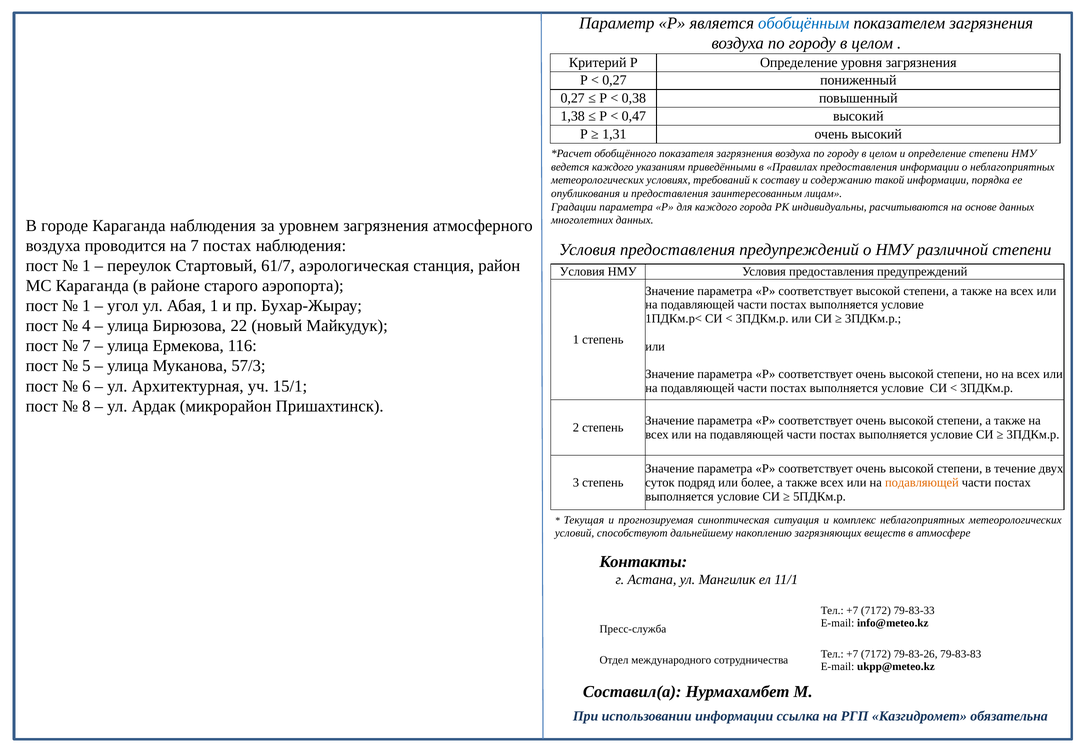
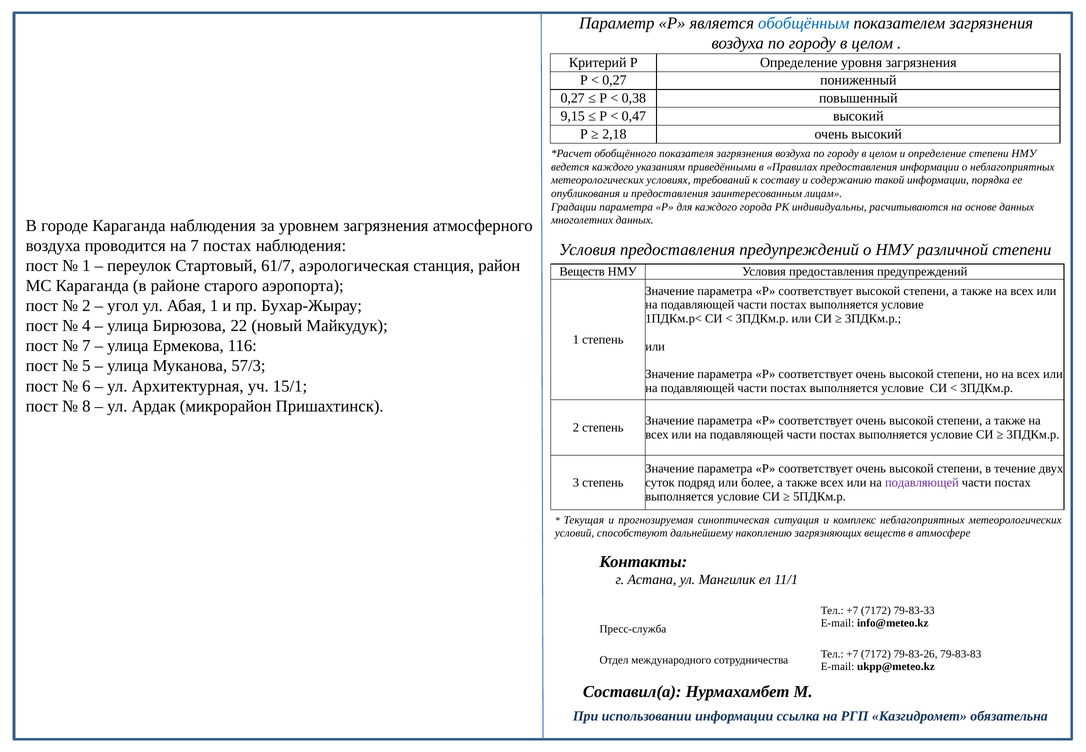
1,38: 1,38 -> 9,15
1,31: 1,31 -> 2,18
Условия at (582, 272): Условия -> Веществ
1 at (86, 306): 1 -> 2
подавляющей at (922, 483) colour: orange -> purple
